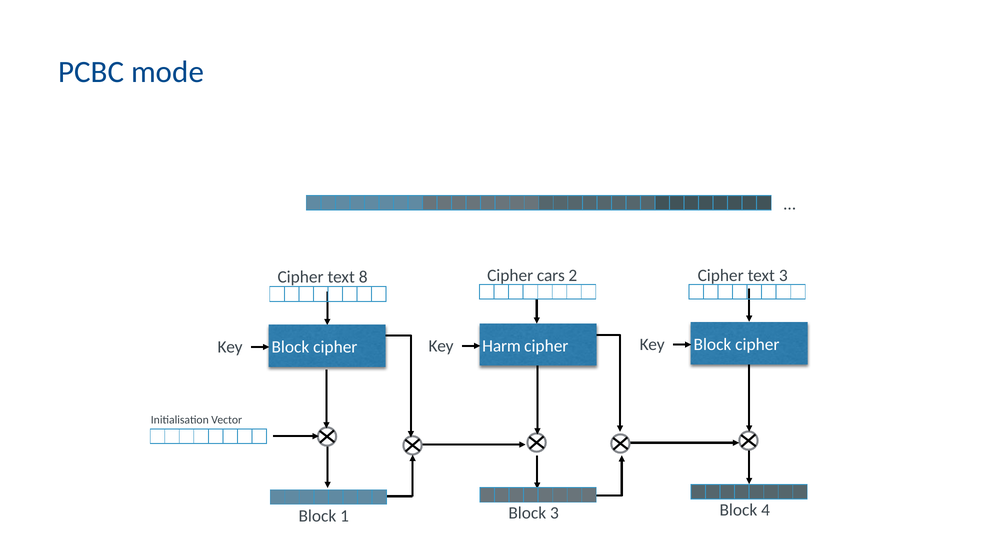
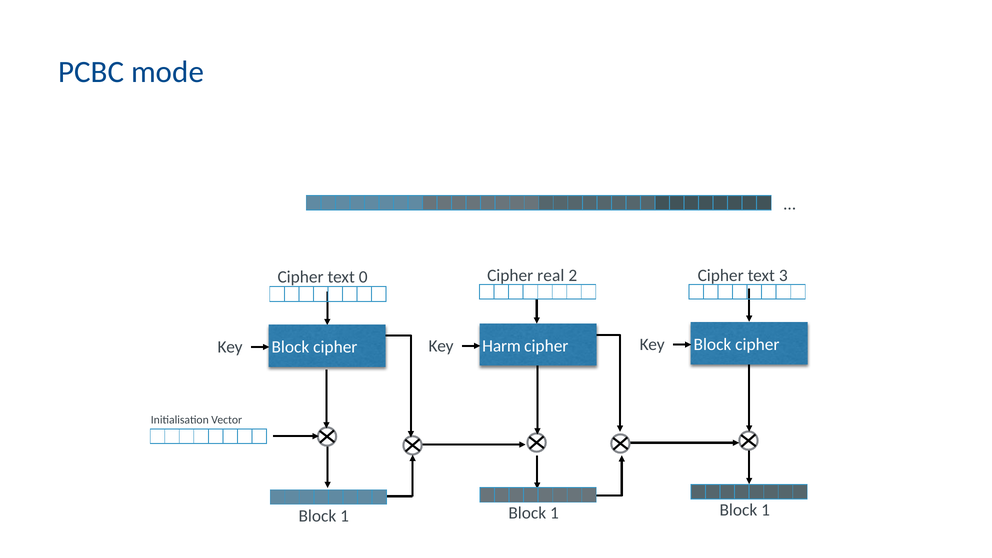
8: 8 -> 0
cars: cars -> real
3 at (554, 513): 3 -> 1
4 at (766, 510): 4 -> 1
